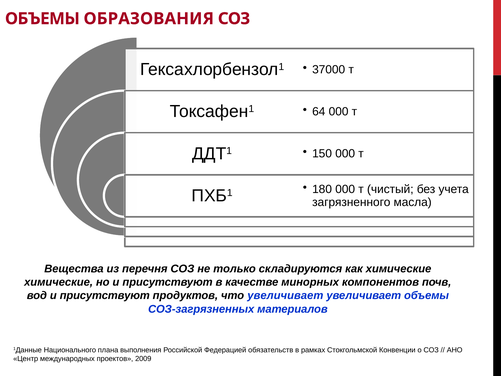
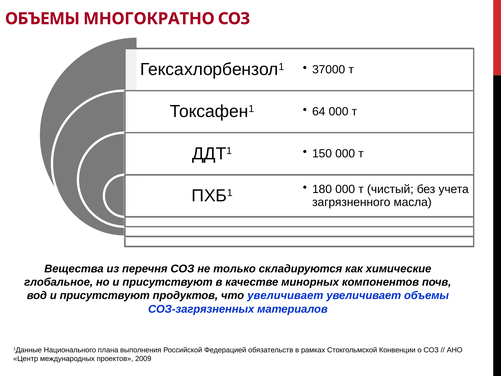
ОБРАЗОВАНИЯ: ОБРАЗОВАНИЯ -> МНОГОКРАТНО
химические at (59, 282): химические -> глобальное
